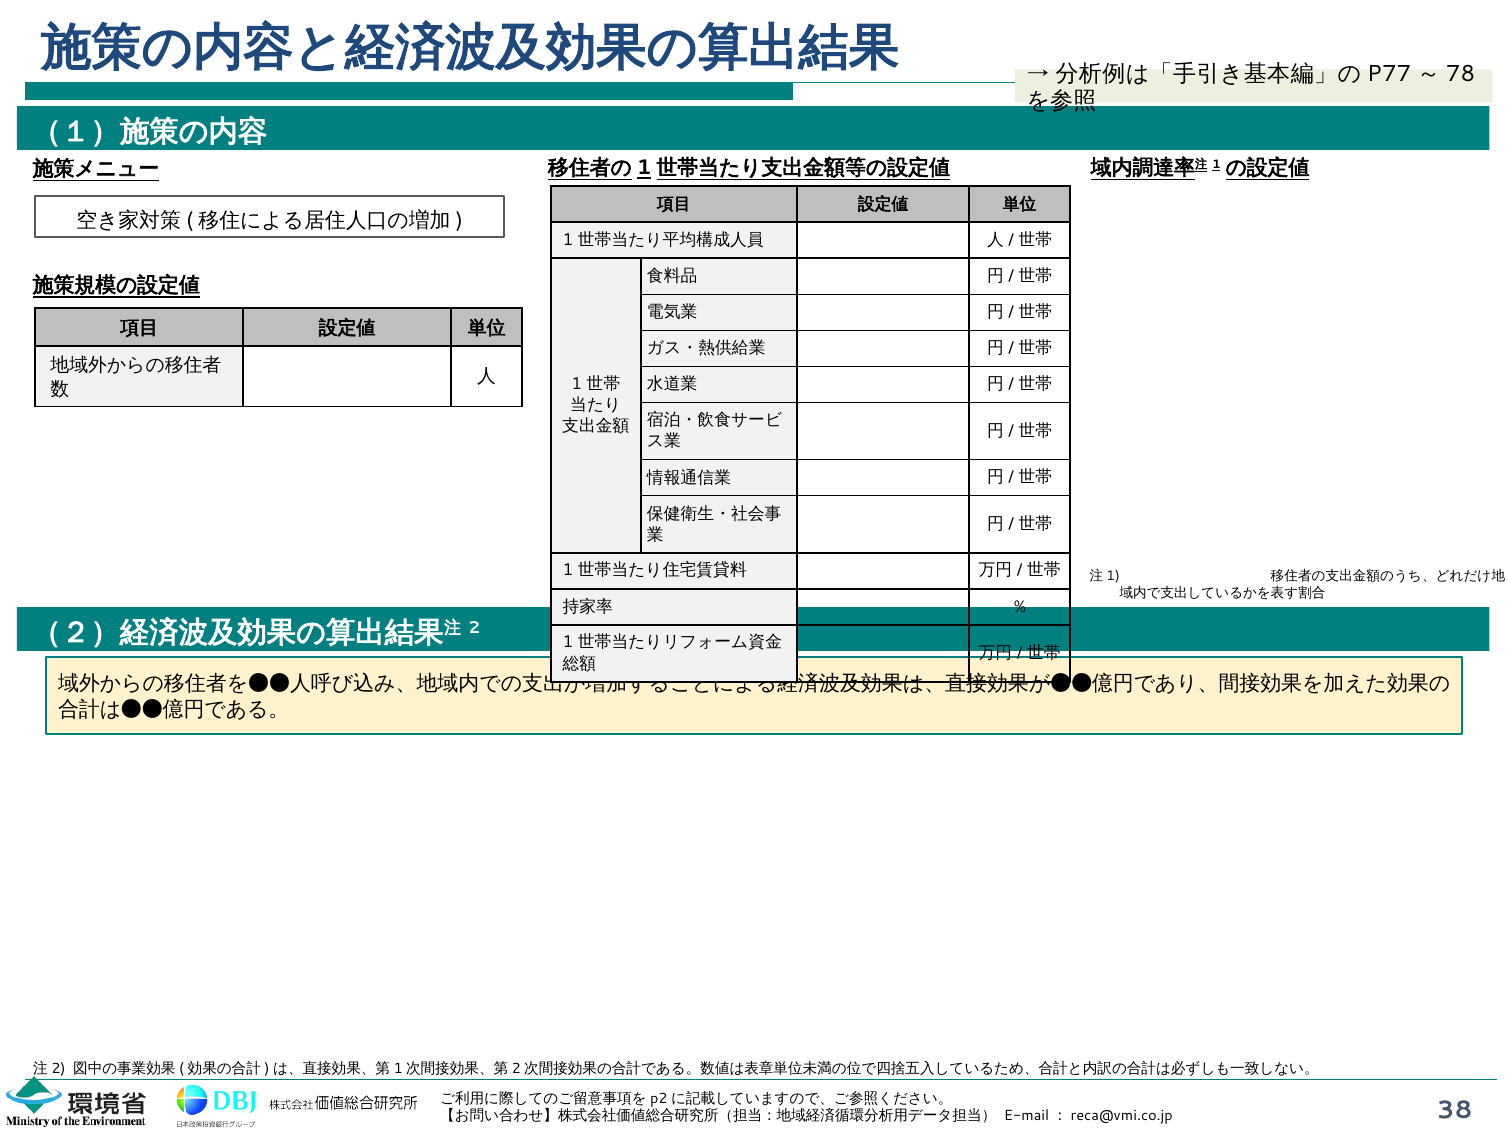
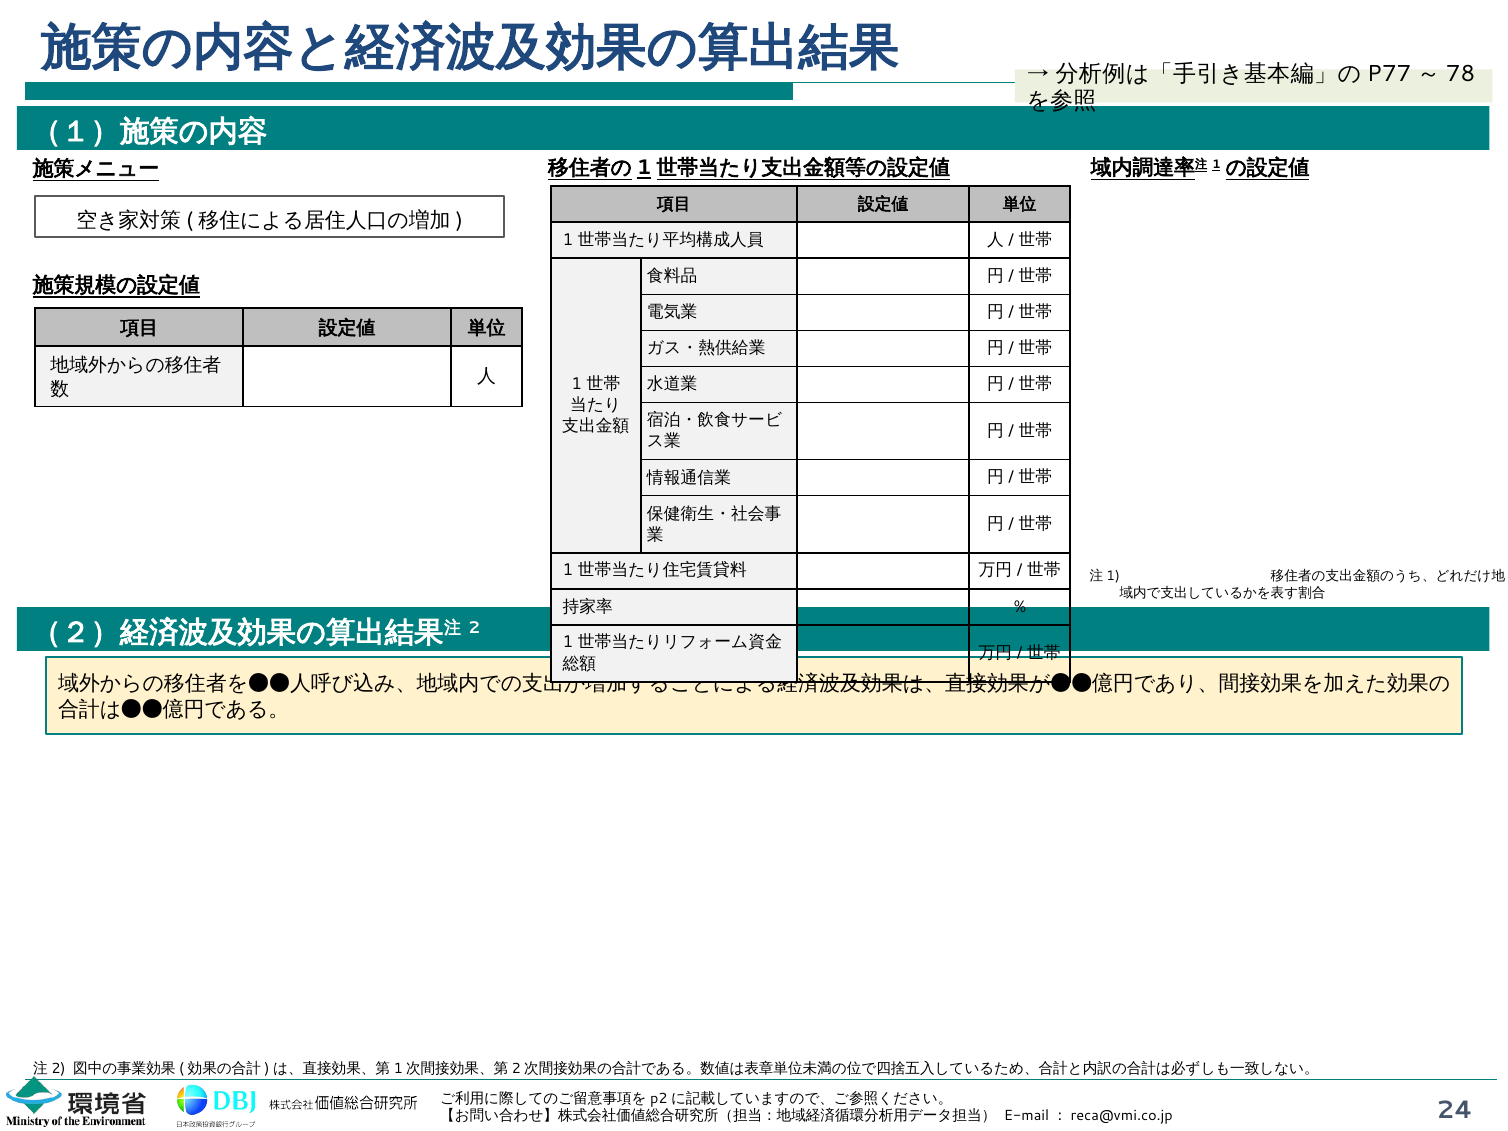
38: 38 -> 24
